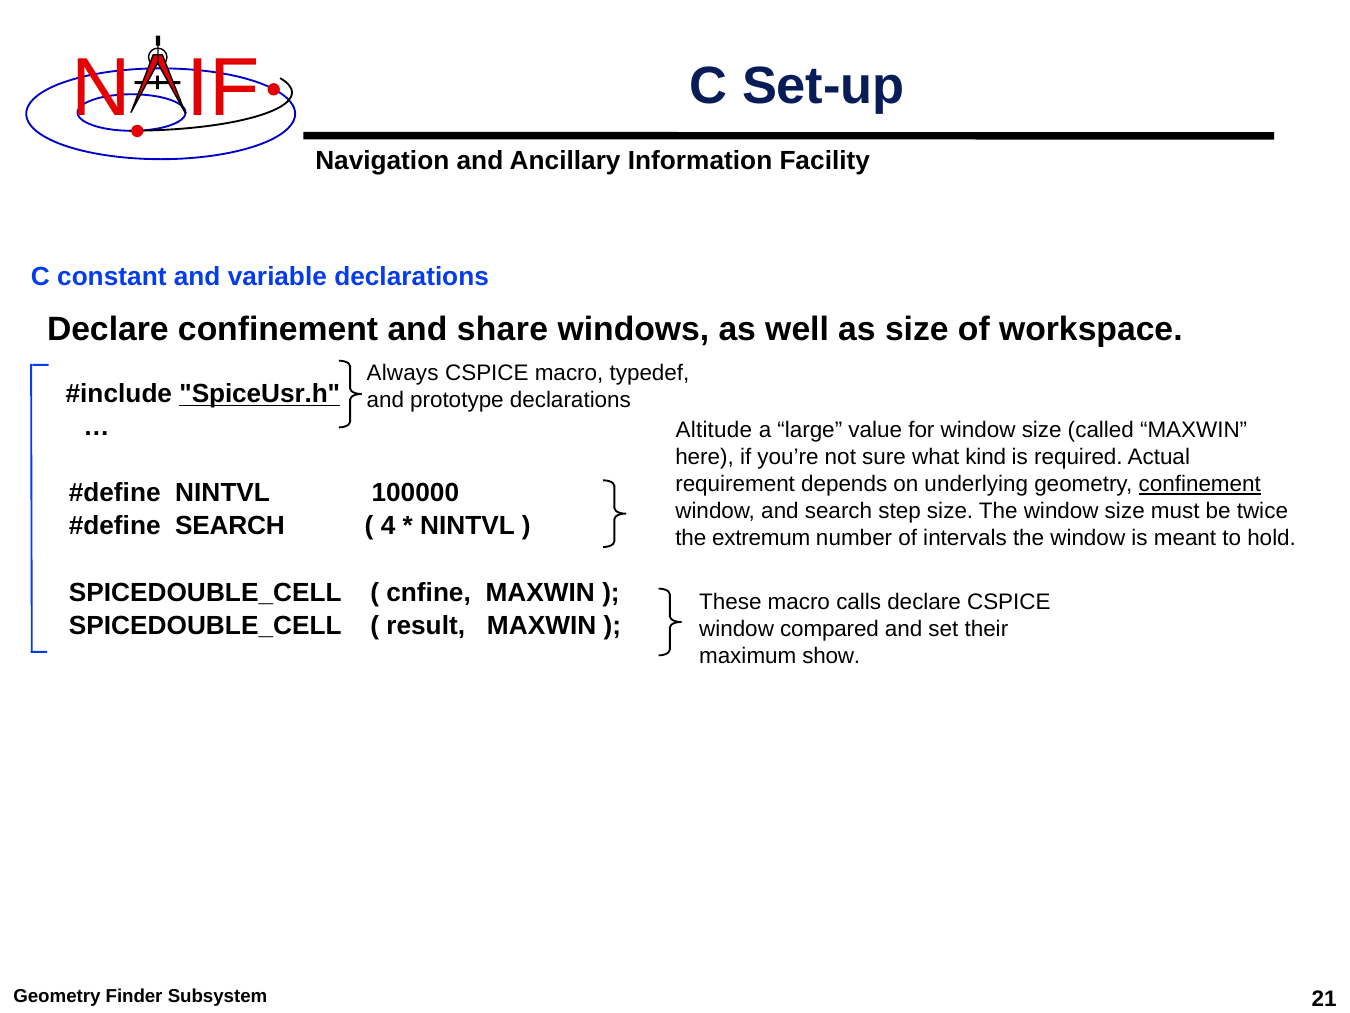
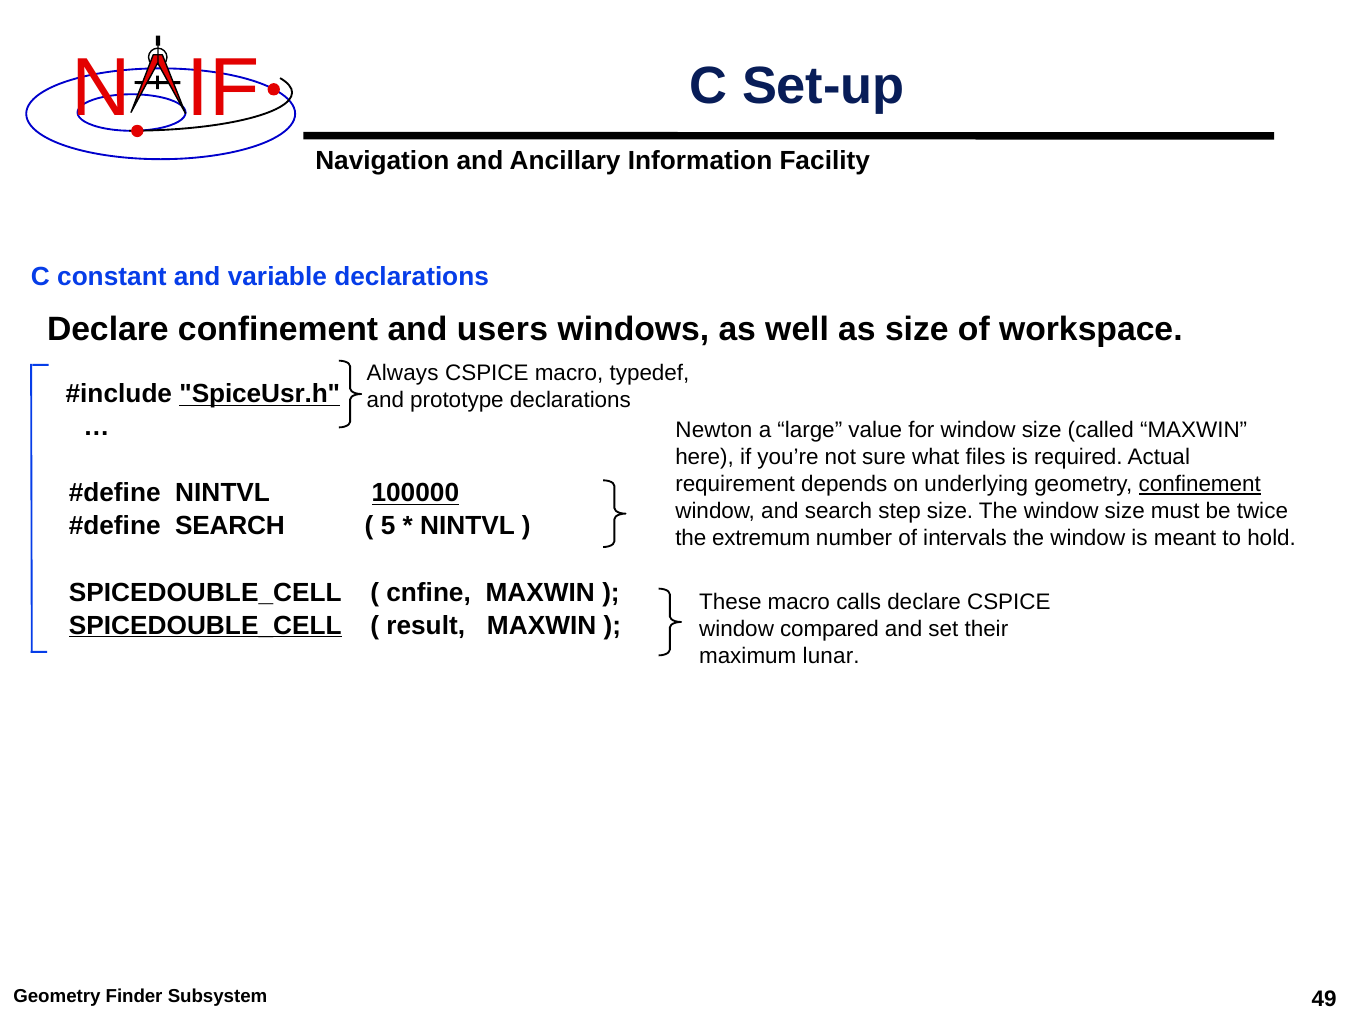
share: share -> users
Altitude: Altitude -> Newton
kind: kind -> files
100000 underline: none -> present
4: 4 -> 5
SPICEDOUBLE_CELL at (205, 625) underline: none -> present
show: show -> lunar
21: 21 -> 49
